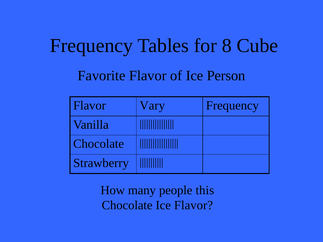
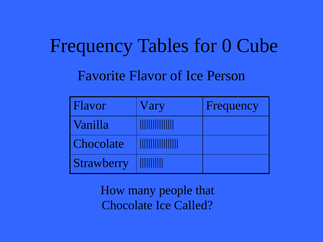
8: 8 -> 0
this: this -> that
Ice Flavor: Flavor -> Called
